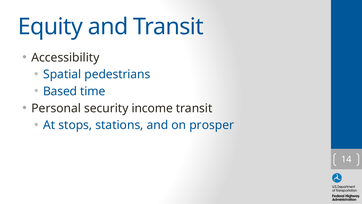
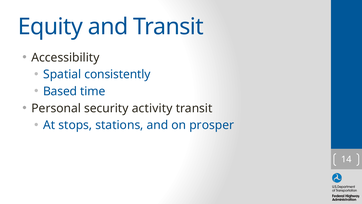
pedestrians: pedestrians -> consistently
income: income -> activity
